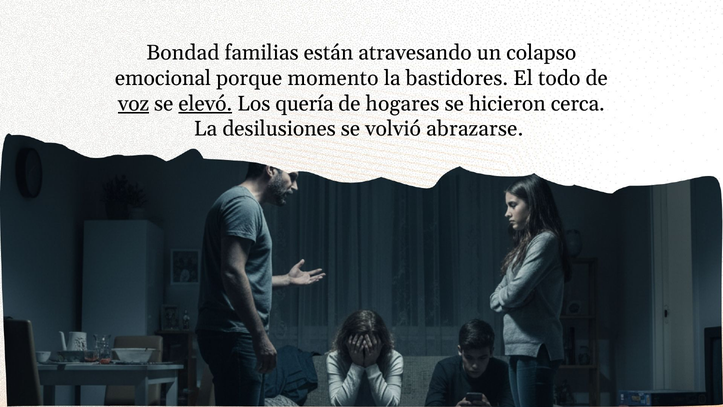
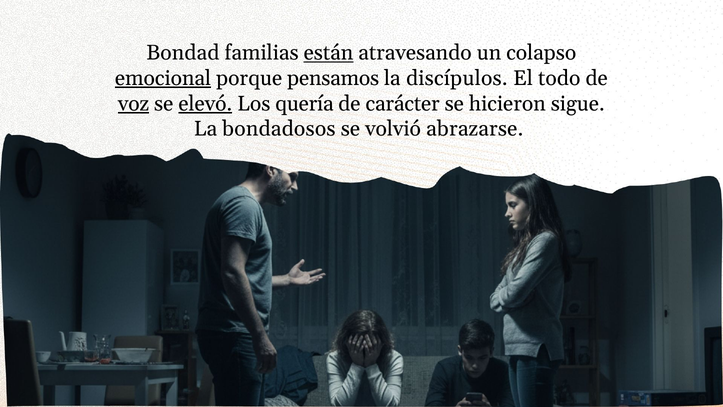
están underline: none -> present
emocional underline: none -> present
momento: momento -> pensamos
bastidores: bastidores -> discípulos
hogares: hogares -> carácter
cerca: cerca -> sigue
desilusiones: desilusiones -> bondadosos
